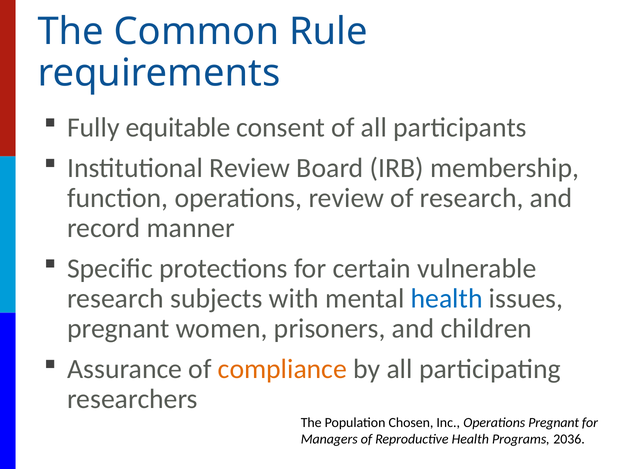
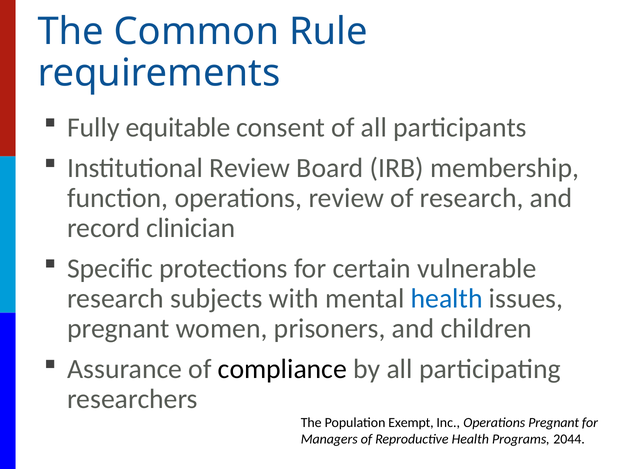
manner: manner -> clinician
compliance colour: orange -> black
Chosen: Chosen -> Exempt
2036: 2036 -> 2044
